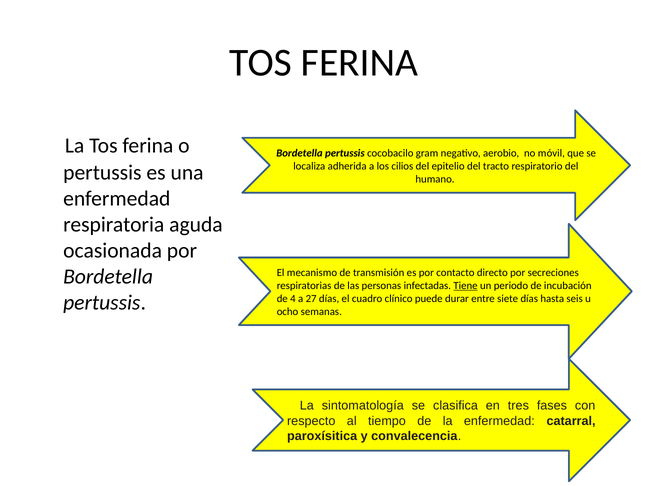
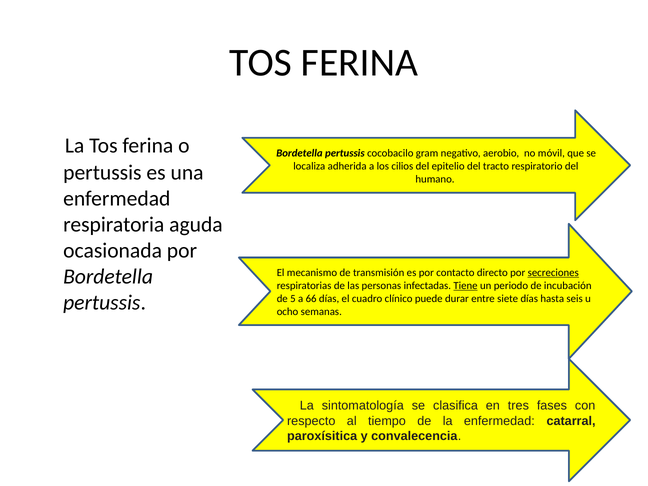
secreciones underline: none -> present
4: 4 -> 5
27: 27 -> 66
